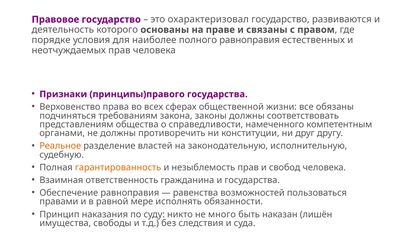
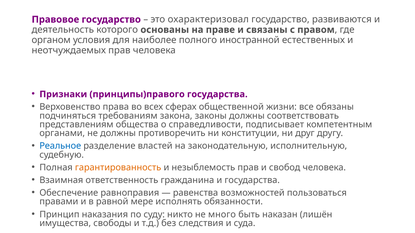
порядке: порядке -> органом
полного равноправия: равноправия -> иностранной
намеченного: намеченного -> подписывает
Реальное colour: orange -> blue
